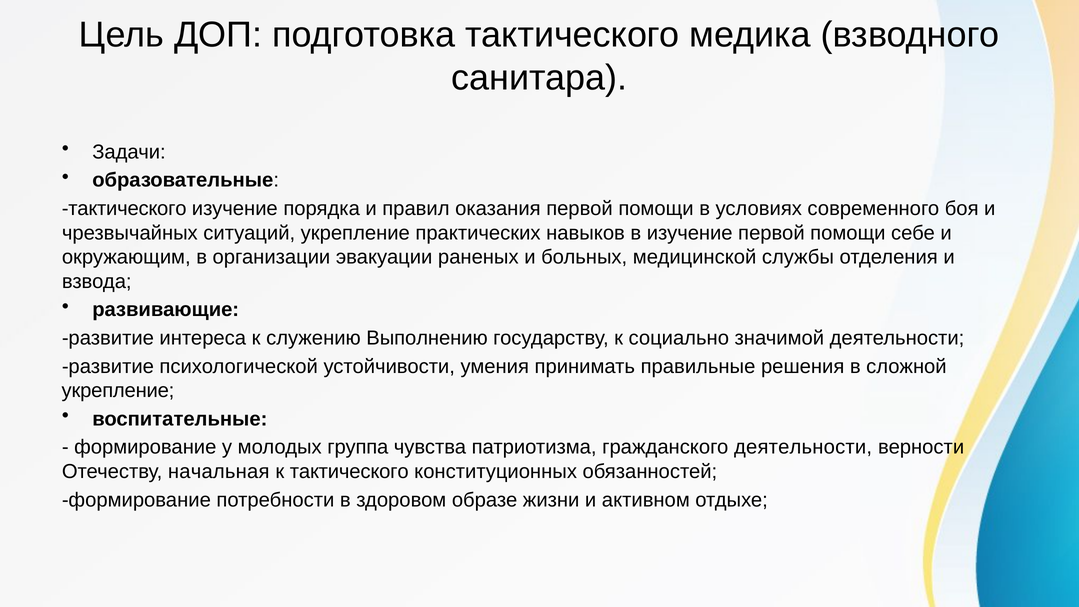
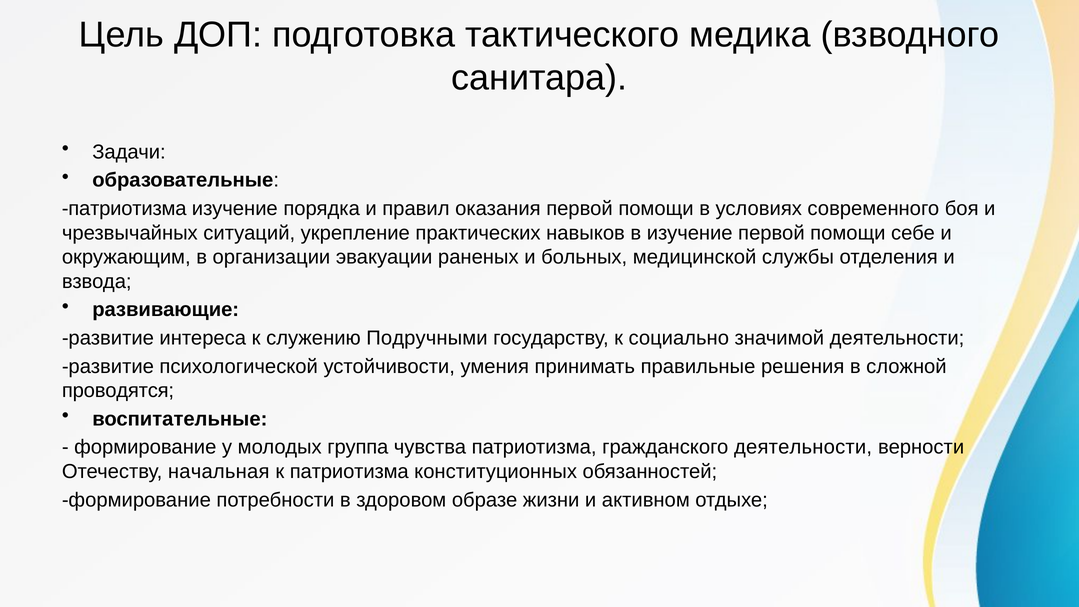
тактического at (124, 209): тактического -> патриотизма
Выполнению: Выполнению -> Подручными
укрепление at (118, 391): укрепление -> проводятся
к тактического: тактического -> патриотизма
